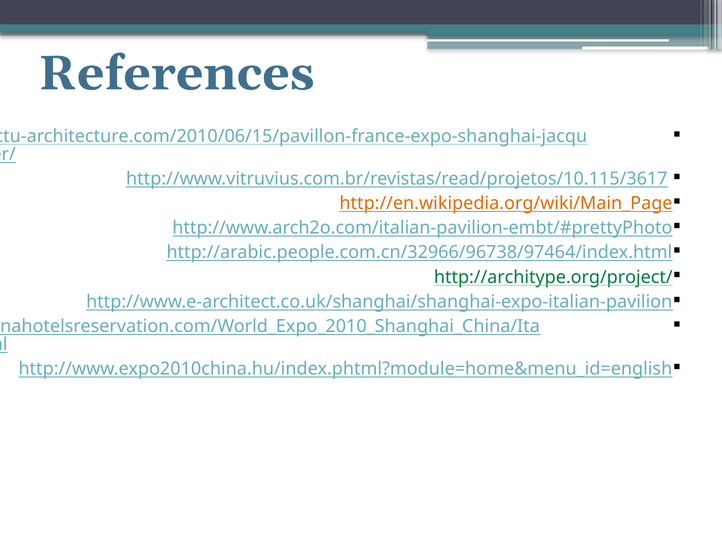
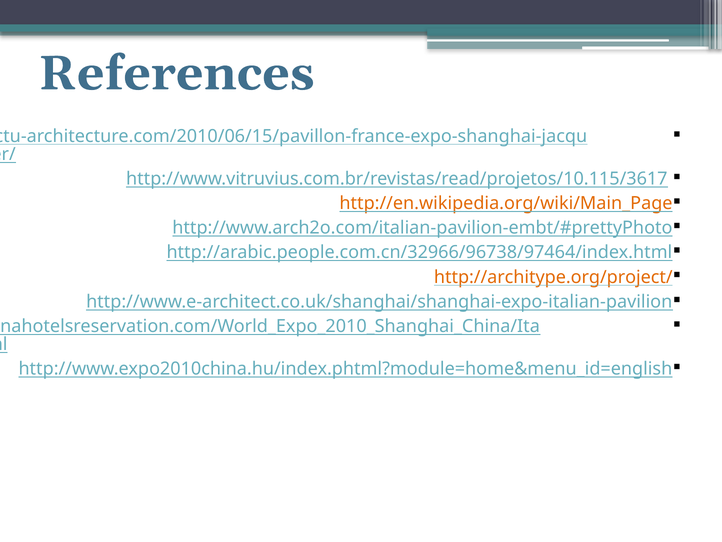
http://architype.org/project/ colour: green -> orange
